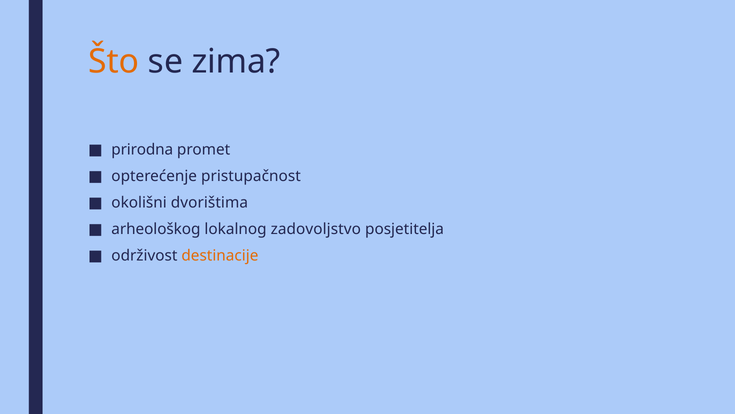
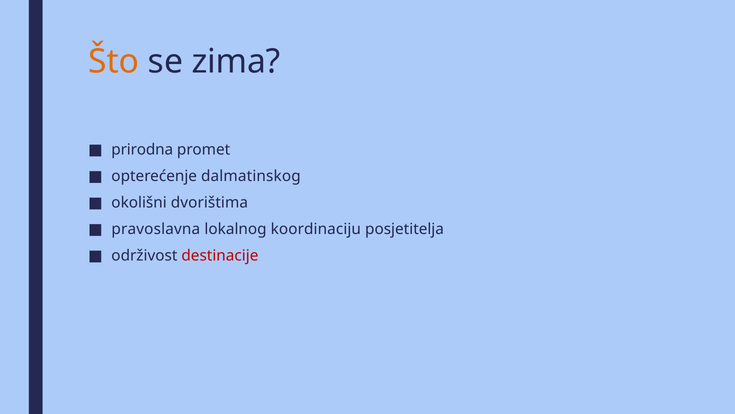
pristupačnost: pristupačnost -> dalmatinskog
arheološkog: arheološkog -> pravoslavna
zadovoljstvo: zadovoljstvo -> koordinaciju
destinacije colour: orange -> red
